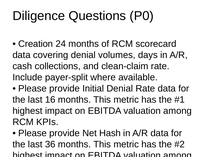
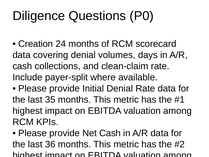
16: 16 -> 35
Net Hash: Hash -> Cash
